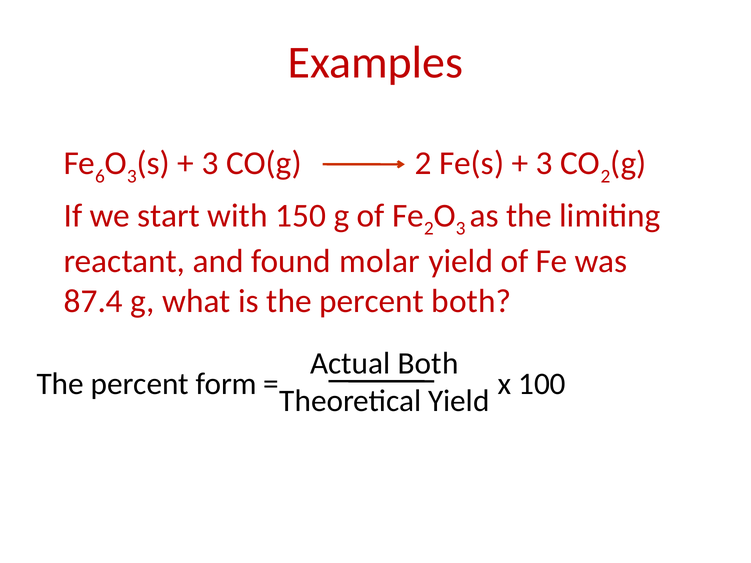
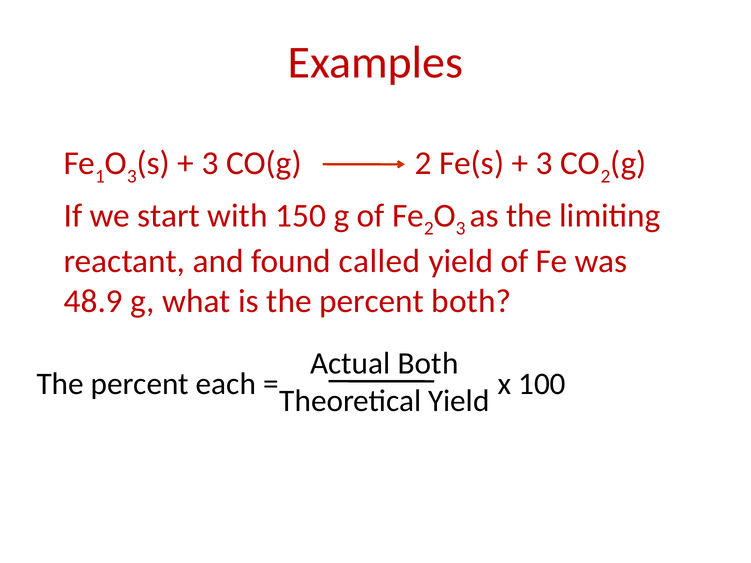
6: 6 -> 1
molar: molar -> called
87.4: 87.4 -> 48.9
form: form -> each
